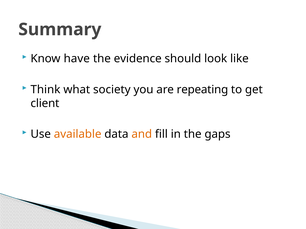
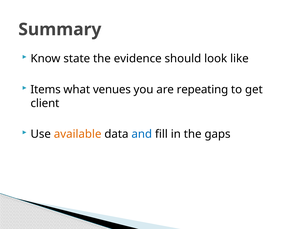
have: have -> state
Think: Think -> Items
society: society -> venues
and colour: orange -> blue
